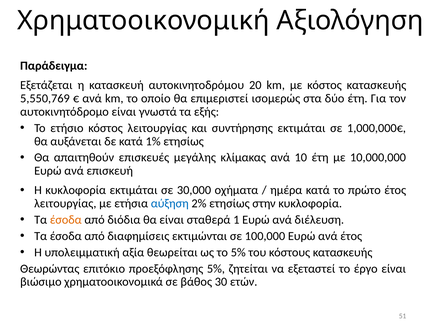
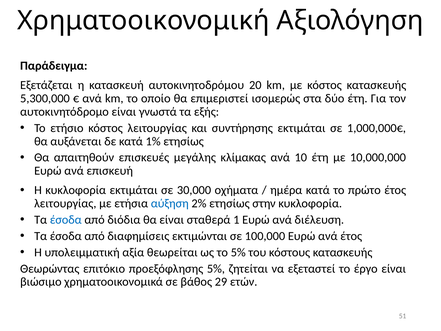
5,550,769: 5,550,769 -> 5,300,000
έσοδα at (66, 220) colour: orange -> blue
30: 30 -> 29
